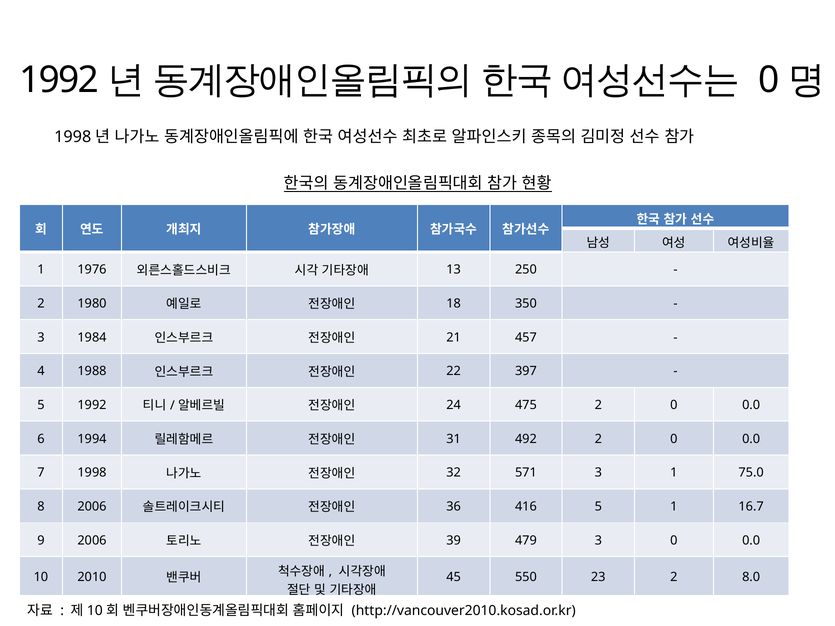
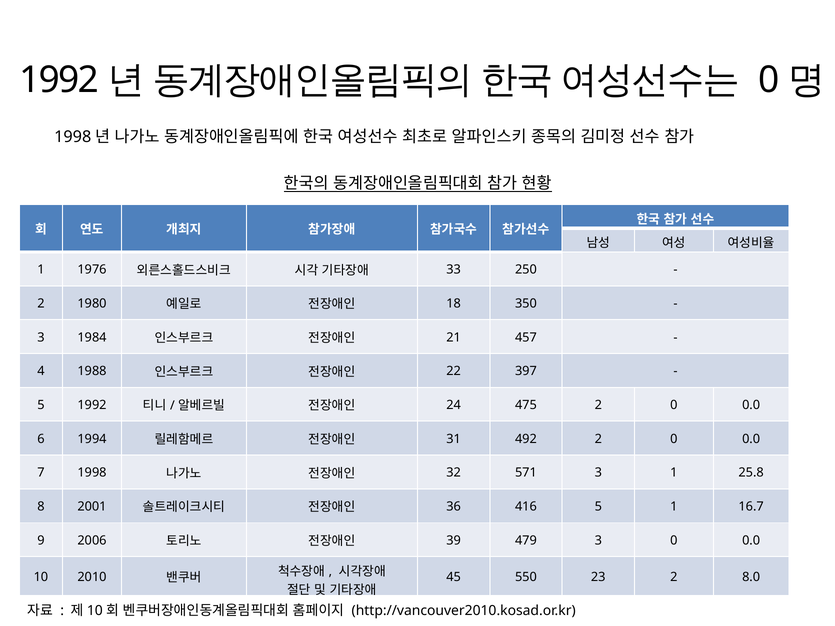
13: 13 -> 33
75.0: 75.0 -> 25.8
8 2006: 2006 -> 2001
